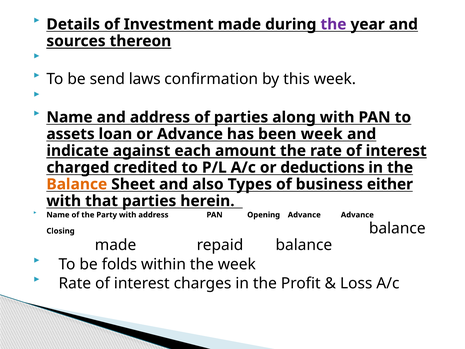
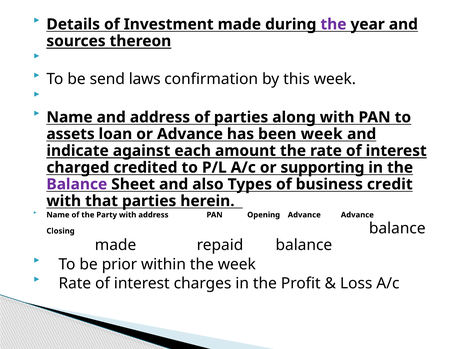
deductions: deductions -> supporting
Balance at (77, 184) colour: orange -> purple
either: either -> credit
folds: folds -> prior
